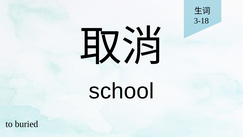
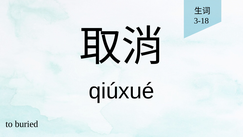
school: school -> qiúxué
